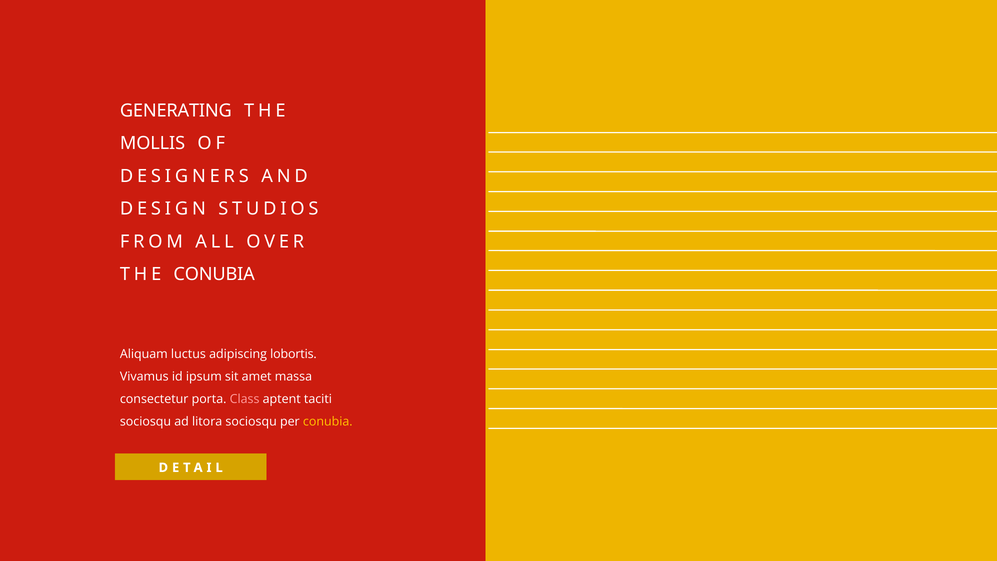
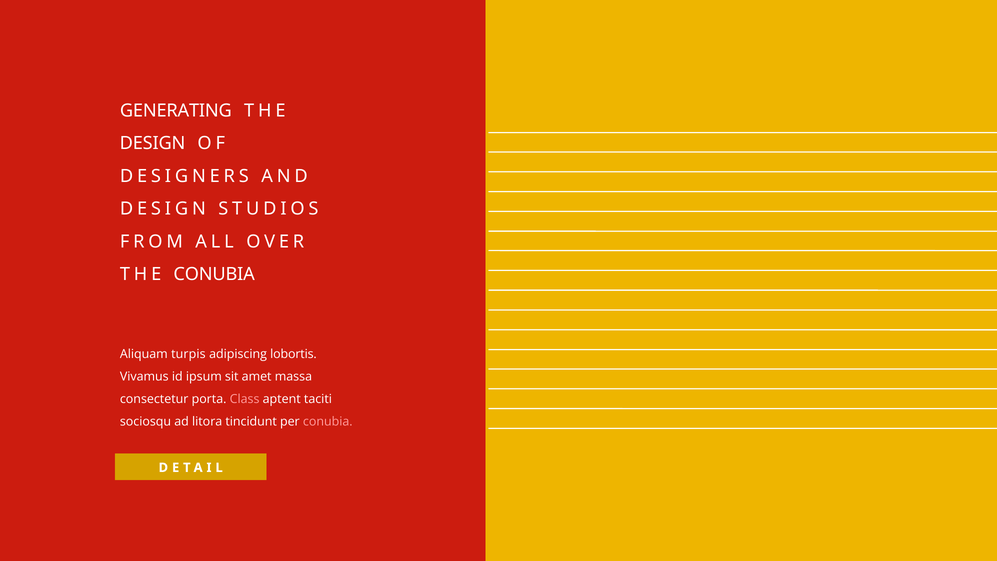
MOLLIS at (153, 143): MOLLIS -> DESIGN
luctus: luctus -> turpis
litora sociosqu: sociosqu -> tincidunt
conubia at (328, 421) colour: yellow -> pink
